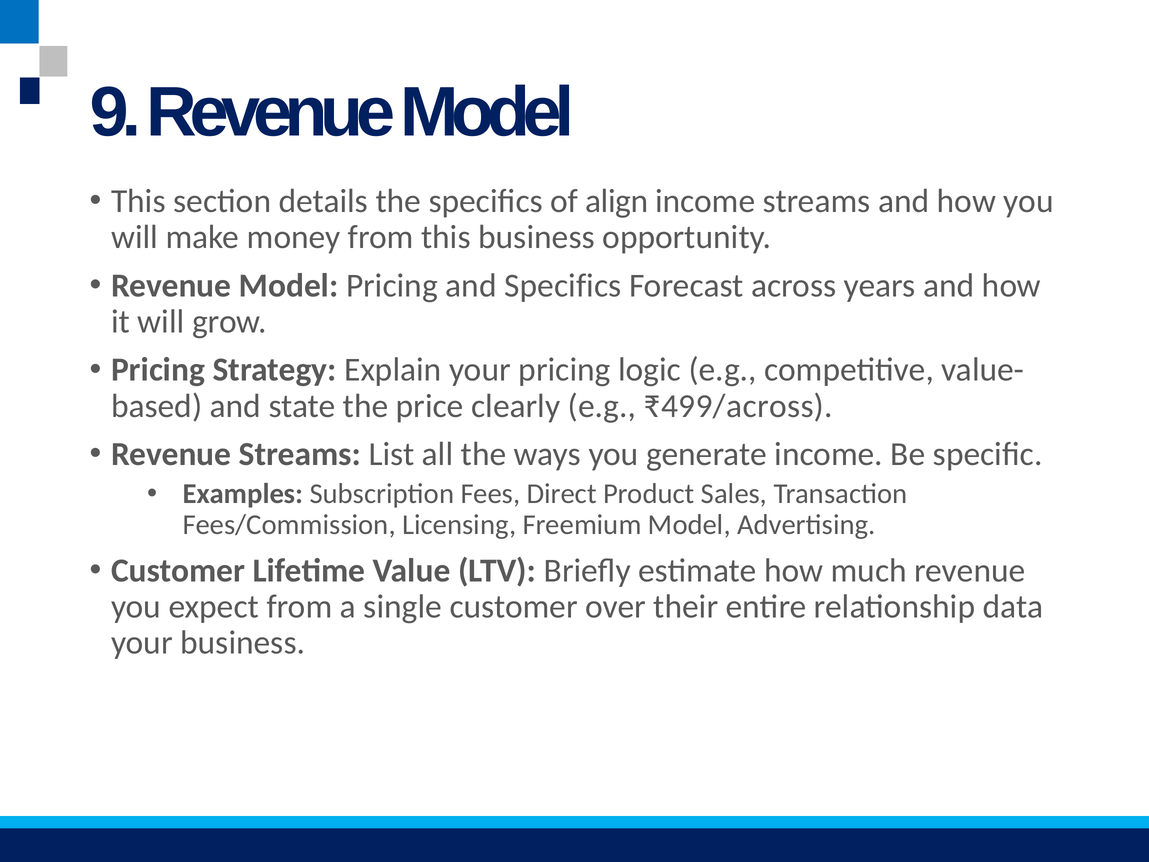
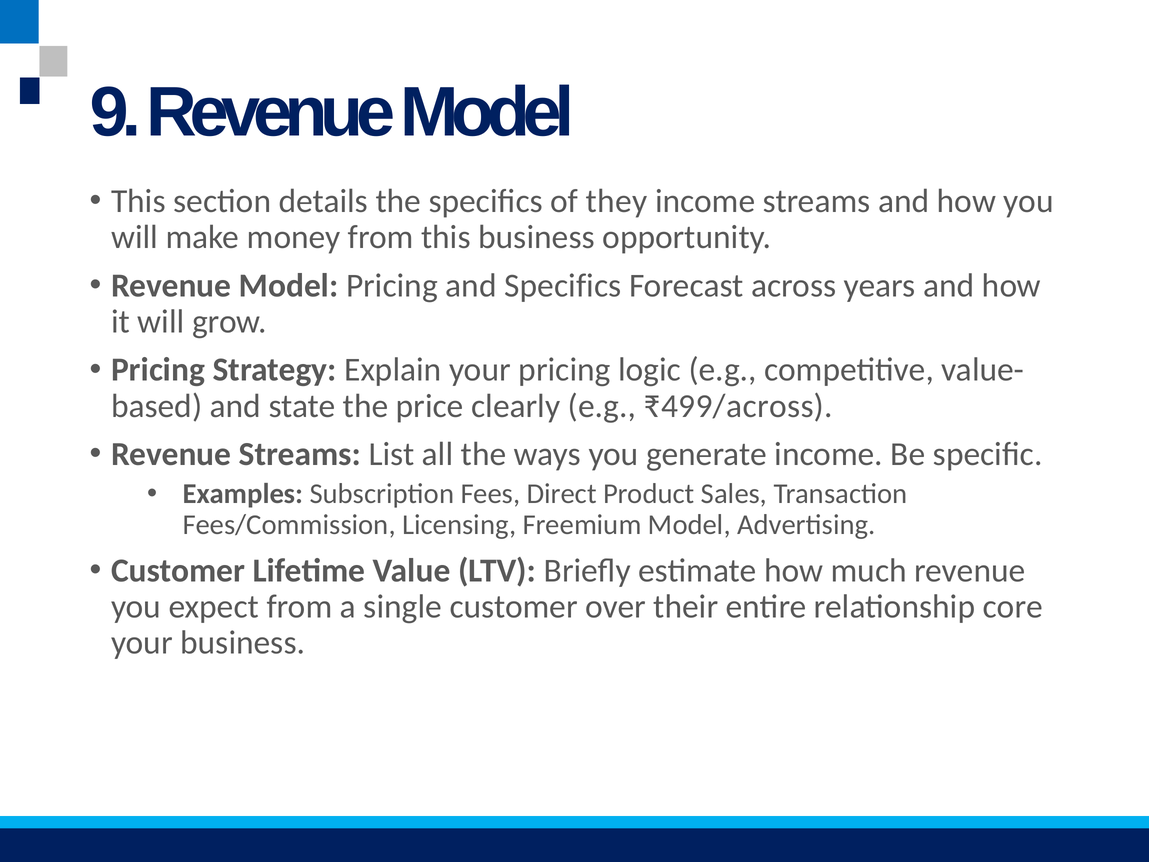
align: align -> they
data: data -> core
